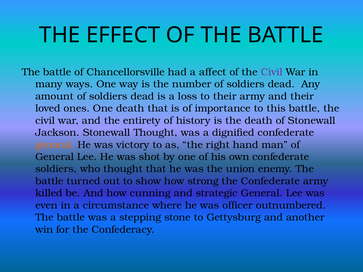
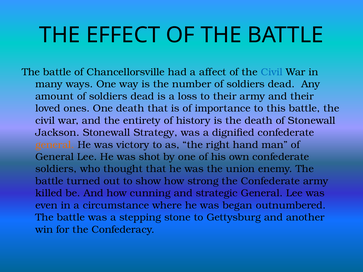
Civil at (272, 72) colour: purple -> blue
Stonewall Thought: Thought -> Strategy
officer: officer -> began
